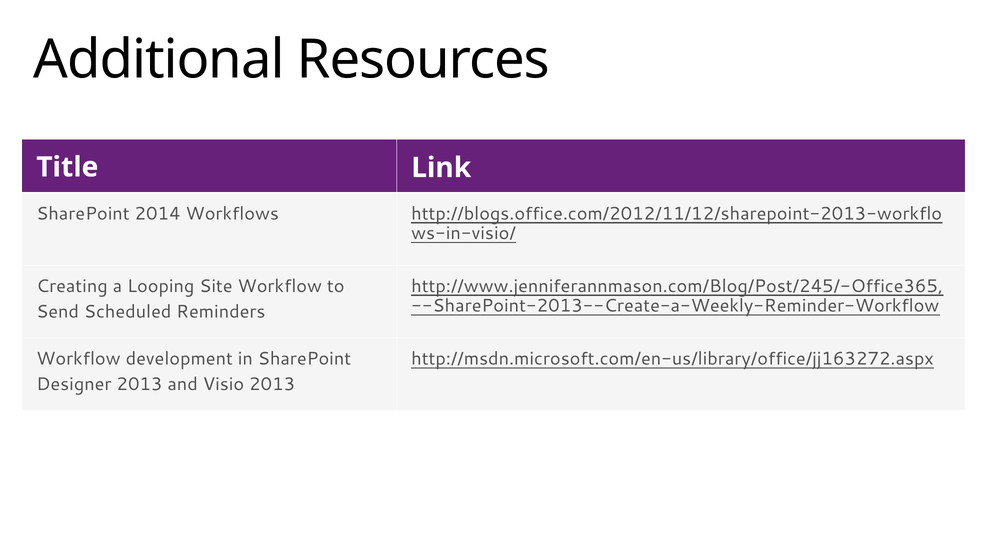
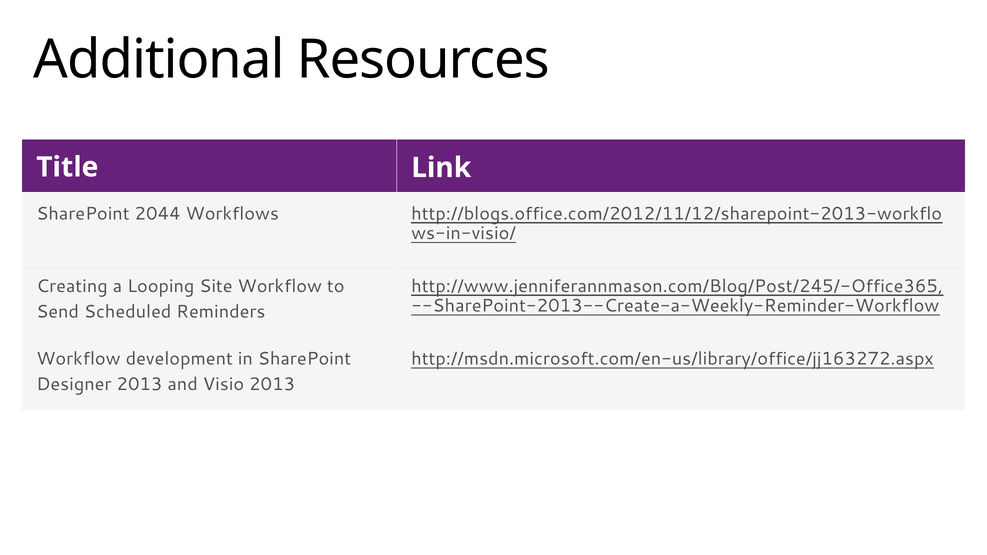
2014: 2014 -> 2044
